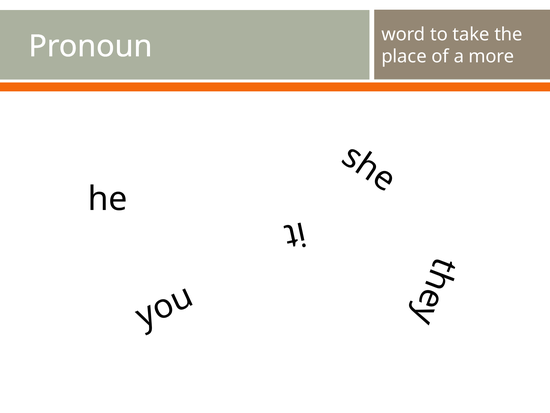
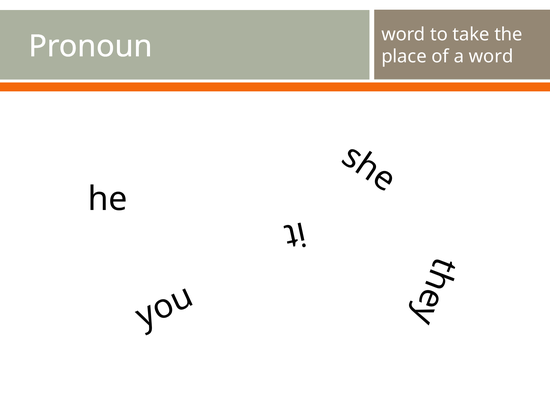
a more: more -> word
